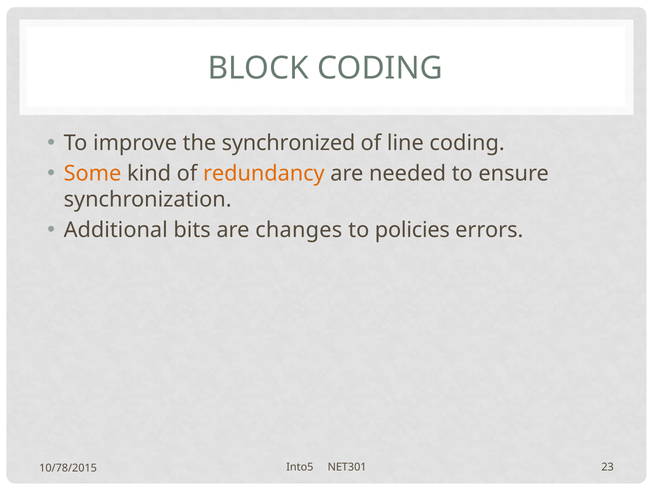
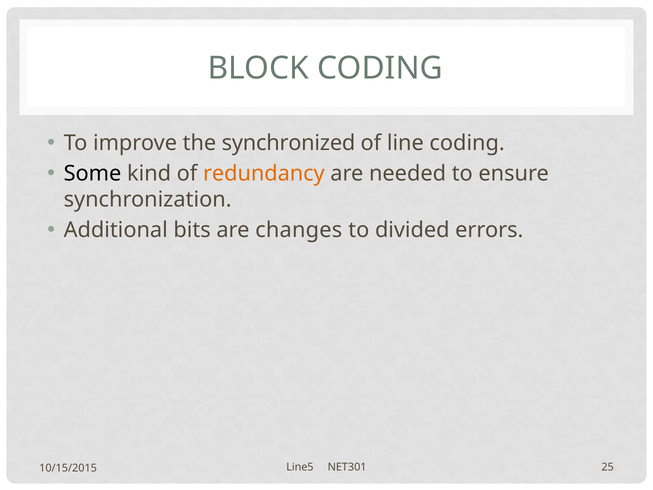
Some colour: orange -> black
policies: policies -> divided
Into5: Into5 -> Line5
23: 23 -> 25
10/78/2015: 10/78/2015 -> 10/15/2015
